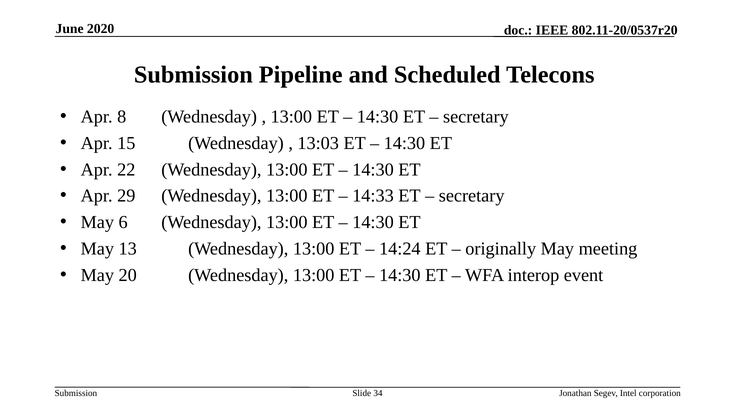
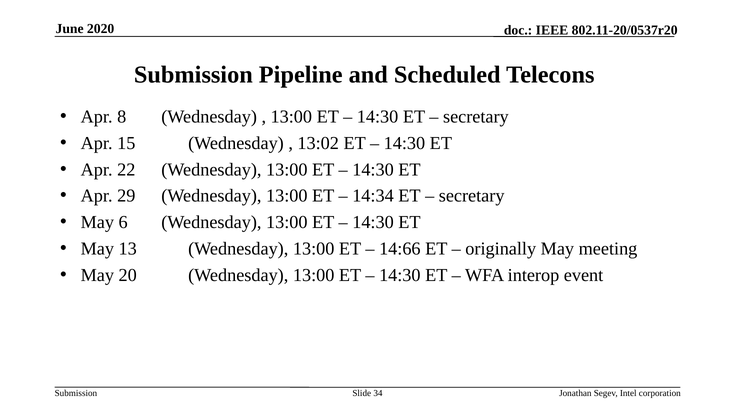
13:03: 13:03 -> 13:02
14:33: 14:33 -> 14:34
14:24: 14:24 -> 14:66
